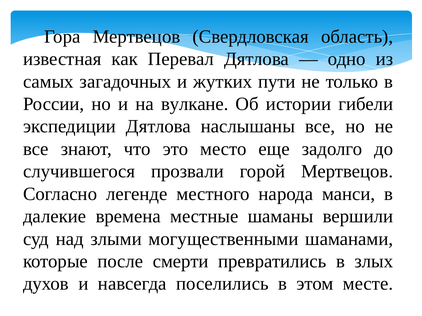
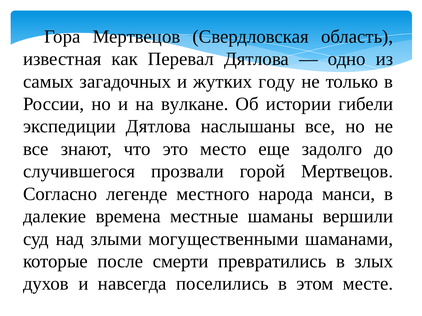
пути: пути -> году
